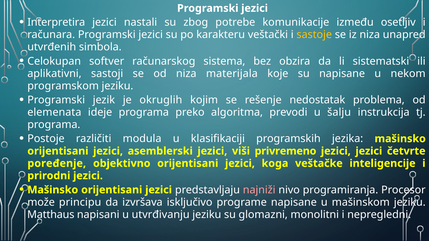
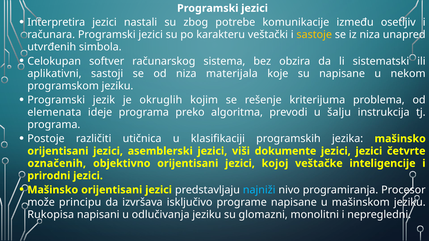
nedostatak: nedostatak -> kriterijuma
modula: modula -> utičnica
privremeno: privremeno -> dokumente
poređenje: poređenje -> označenih
koga: koga -> kojoj
najniži colour: pink -> light blue
Matthaus: Matthaus -> Rukopisa
utvrđivanju: utvrđivanju -> odlučivanja
